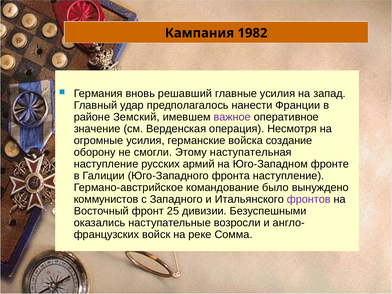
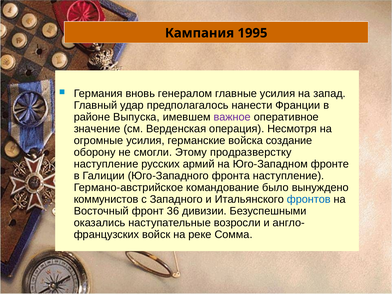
1982: 1982 -> 1995
решавший: решавший -> генералом
Земский: Земский -> Выпуска
наступательная: наступательная -> продразверстку
фронтов colour: purple -> blue
25: 25 -> 36
